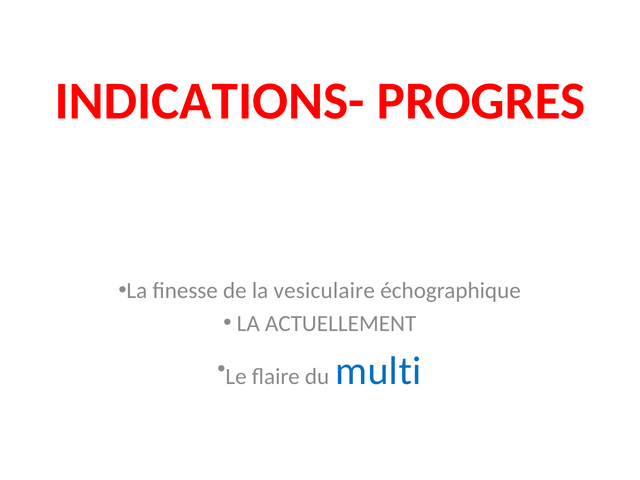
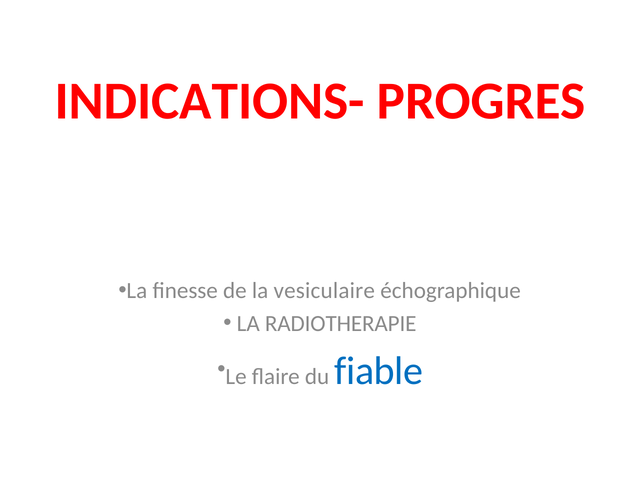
ACTUELLEMENT: ACTUELLEMENT -> RADIOTHERAPIE
multi: multi -> fiable
